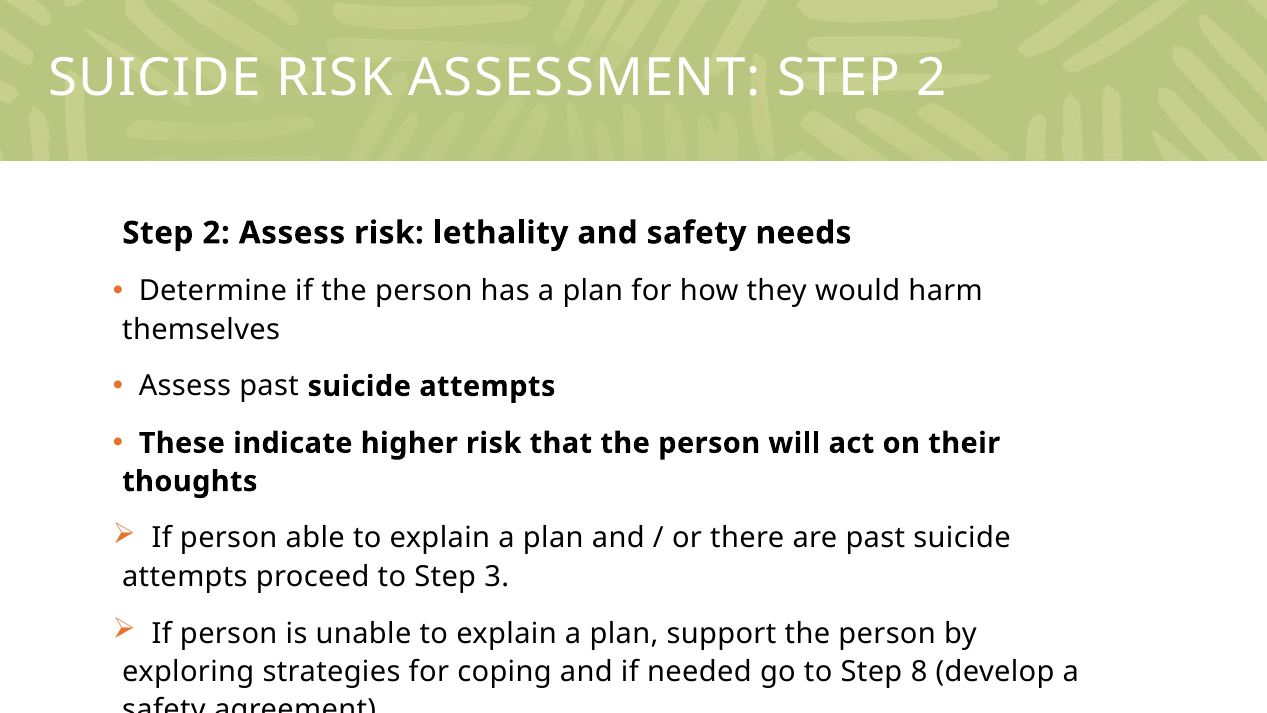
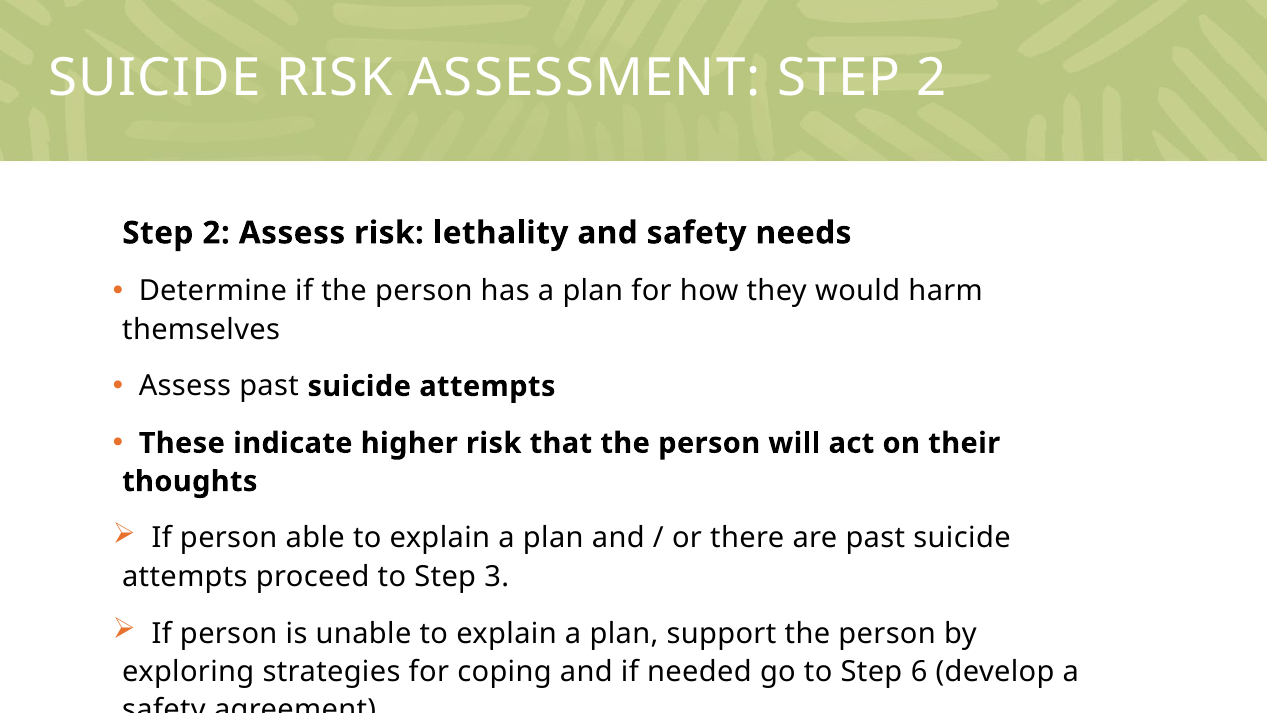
8: 8 -> 6
